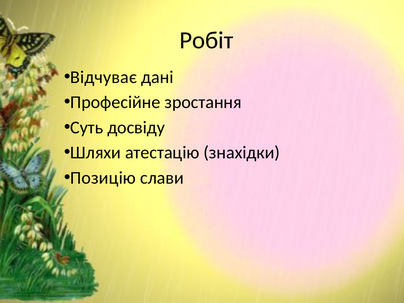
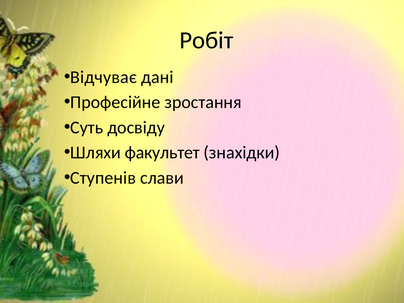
атестацію: атестацію -> факультет
Позицію: Позицію -> Ступенів
